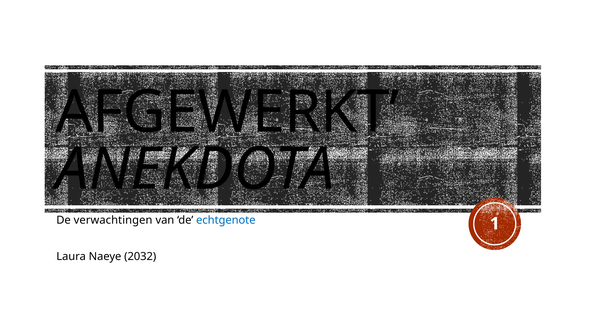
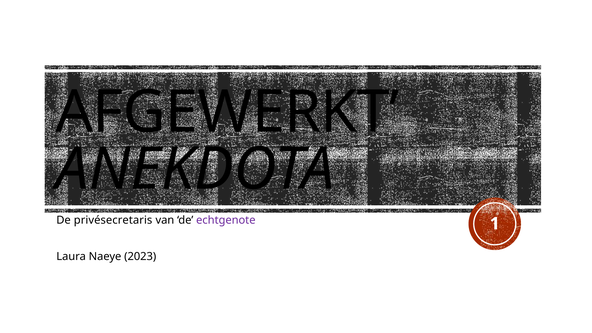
verwachtingen: verwachtingen -> privésecretaris
echtgenote colour: blue -> purple
2032: 2032 -> 2023
